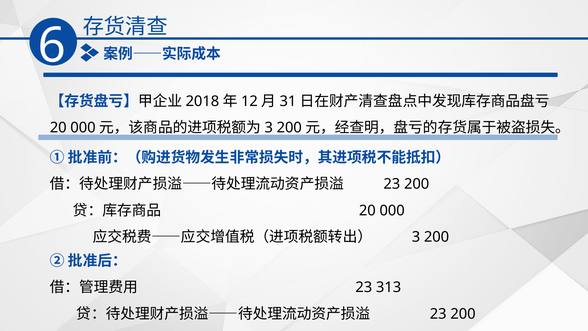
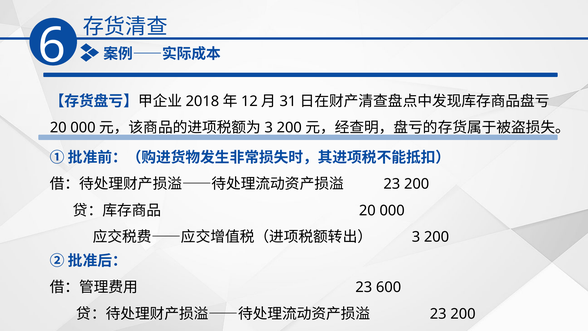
313: 313 -> 600
